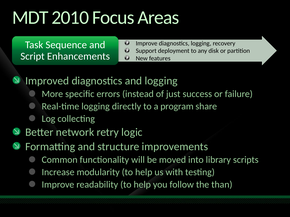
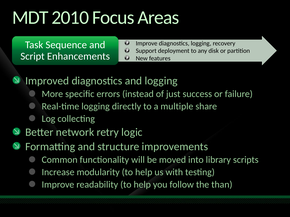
program: program -> multiple
